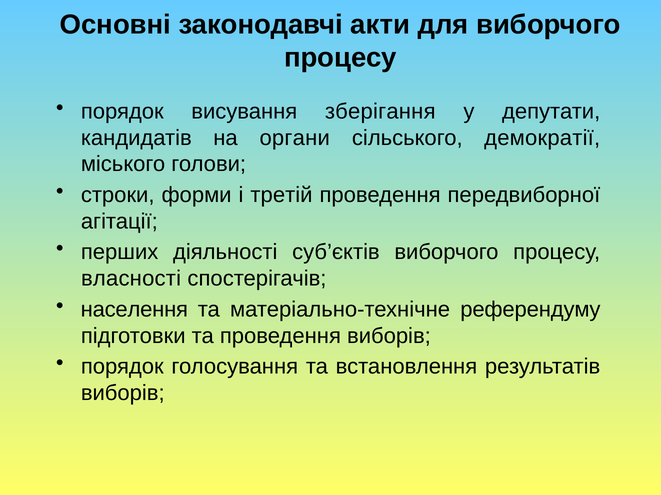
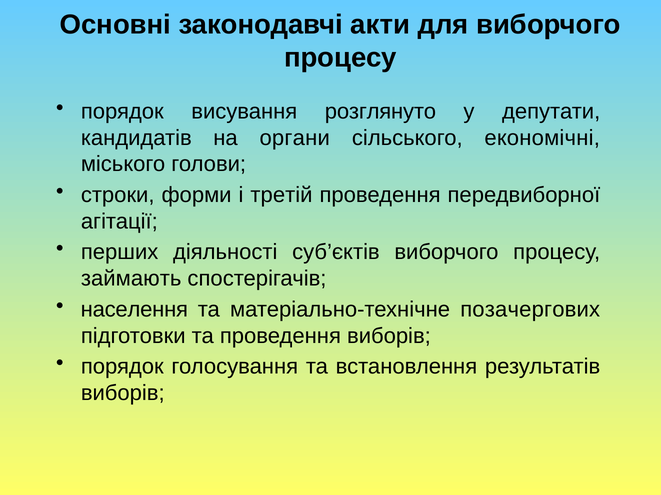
зберігання: зберігання -> розглянуто
демократії: демократії -> економічні
власності: власності -> займають
референдуму: референдуму -> позачергових
